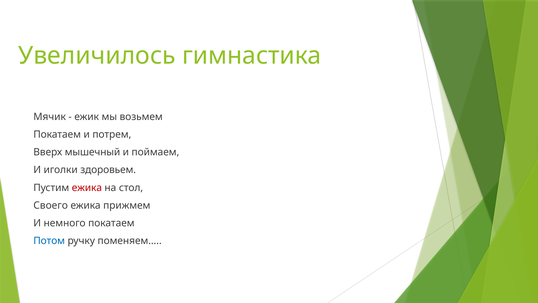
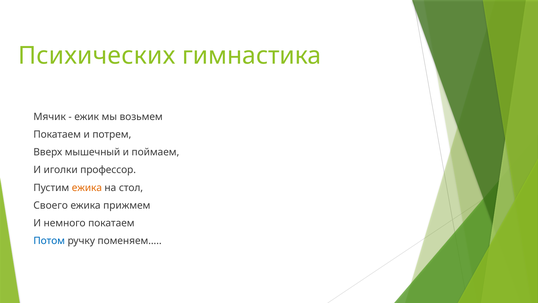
Увеличилось: Увеличилось -> Психических
здоровьем: здоровьем -> профессор
ежика at (87, 187) colour: red -> orange
